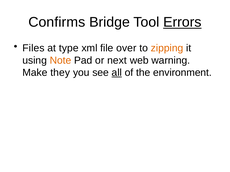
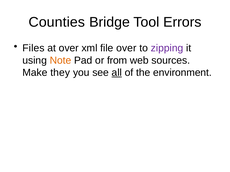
Confirms: Confirms -> Counties
Errors underline: present -> none
at type: type -> over
zipping colour: orange -> purple
next: next -> from
warning: warning -> sources
